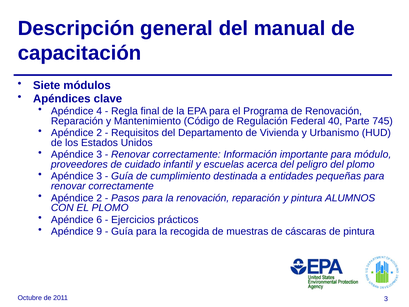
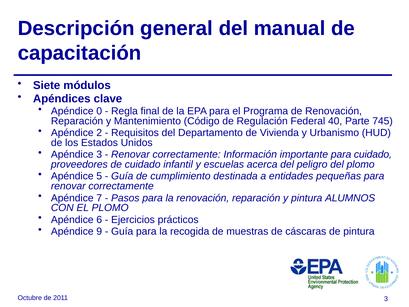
4: 4 -> 0
para módulo: módulo -> cuidado
3 at (99, 176): 3 -> 5
2 at (99, 198): 2 -> 7
